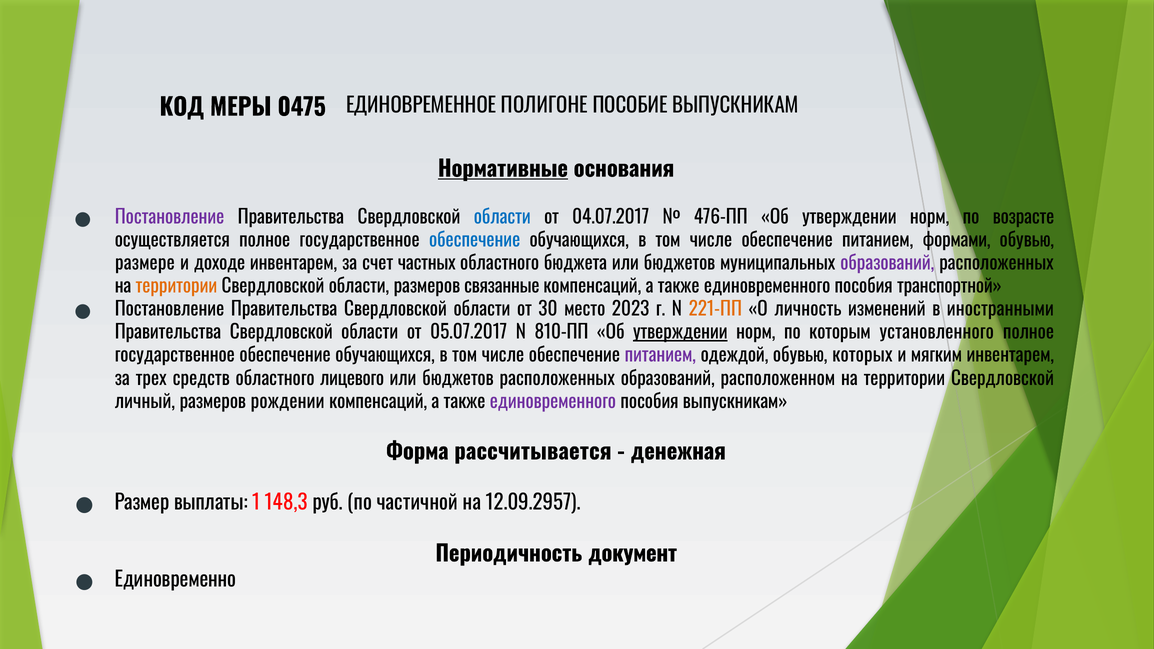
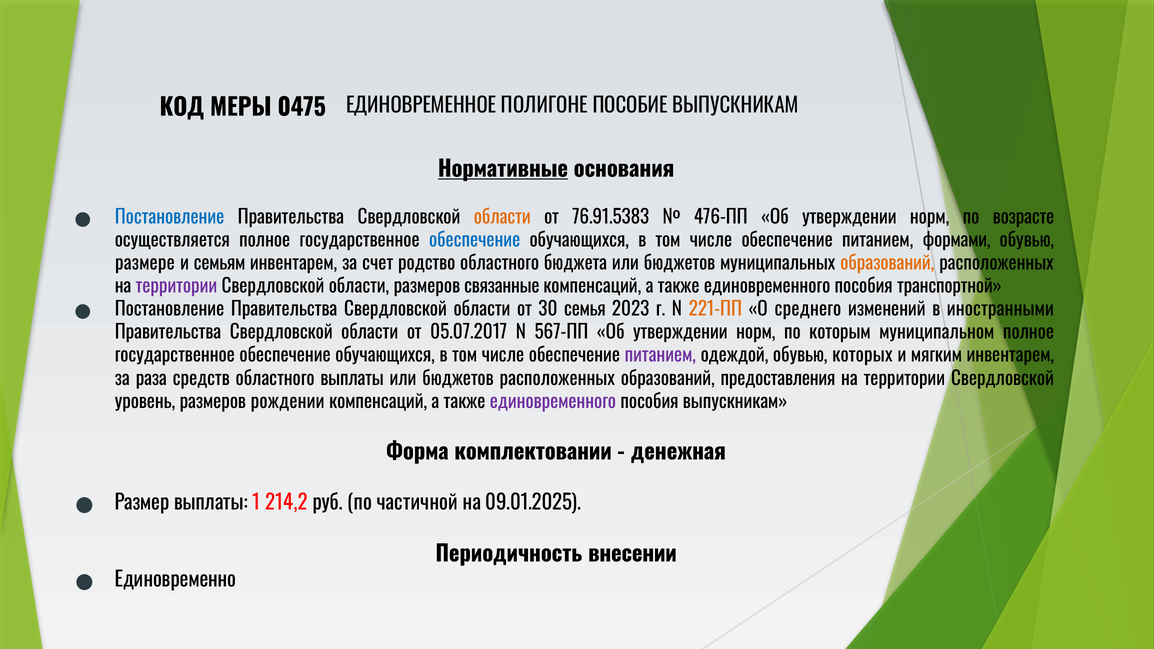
Постановление at (170, 217) colour: purple -> blue
области at (502, 217) colour: blue -> orange
04.07.2017: 04.07.2017 -> 76.91.5383
доходе: доходе -> семьям
частных: частных -> родство
образований at (887, 263) colour: purple -> orange
территории at (176, 286) colour: orange -> purple
место: место -> семья
личность: личность -> среднего
810-ПП: 810-ПП -> 567-ПП
утверждении at (680, 333) underline: present -> none
установленного: установленного -> муниципальном
трех: трех -> раза
областного лицевого: лицевого -> выплаты
расположенном: расположенном -> предоставления
личный: личный -> уровень
рассчитывается: рассчитывается -> комплектовании
148,3: 148,3 -> 214,2
12.09.2957: 12.09.2957 -> 09.01.2025
документ: документ -> внесении
